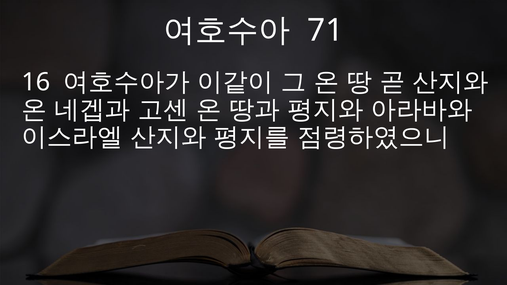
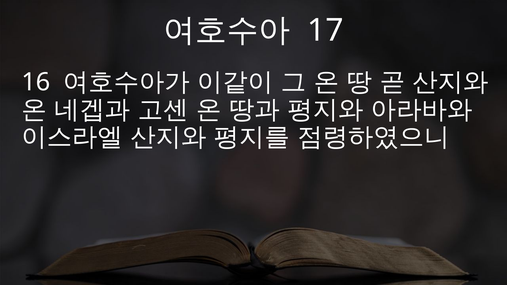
71: 71 -> 17
